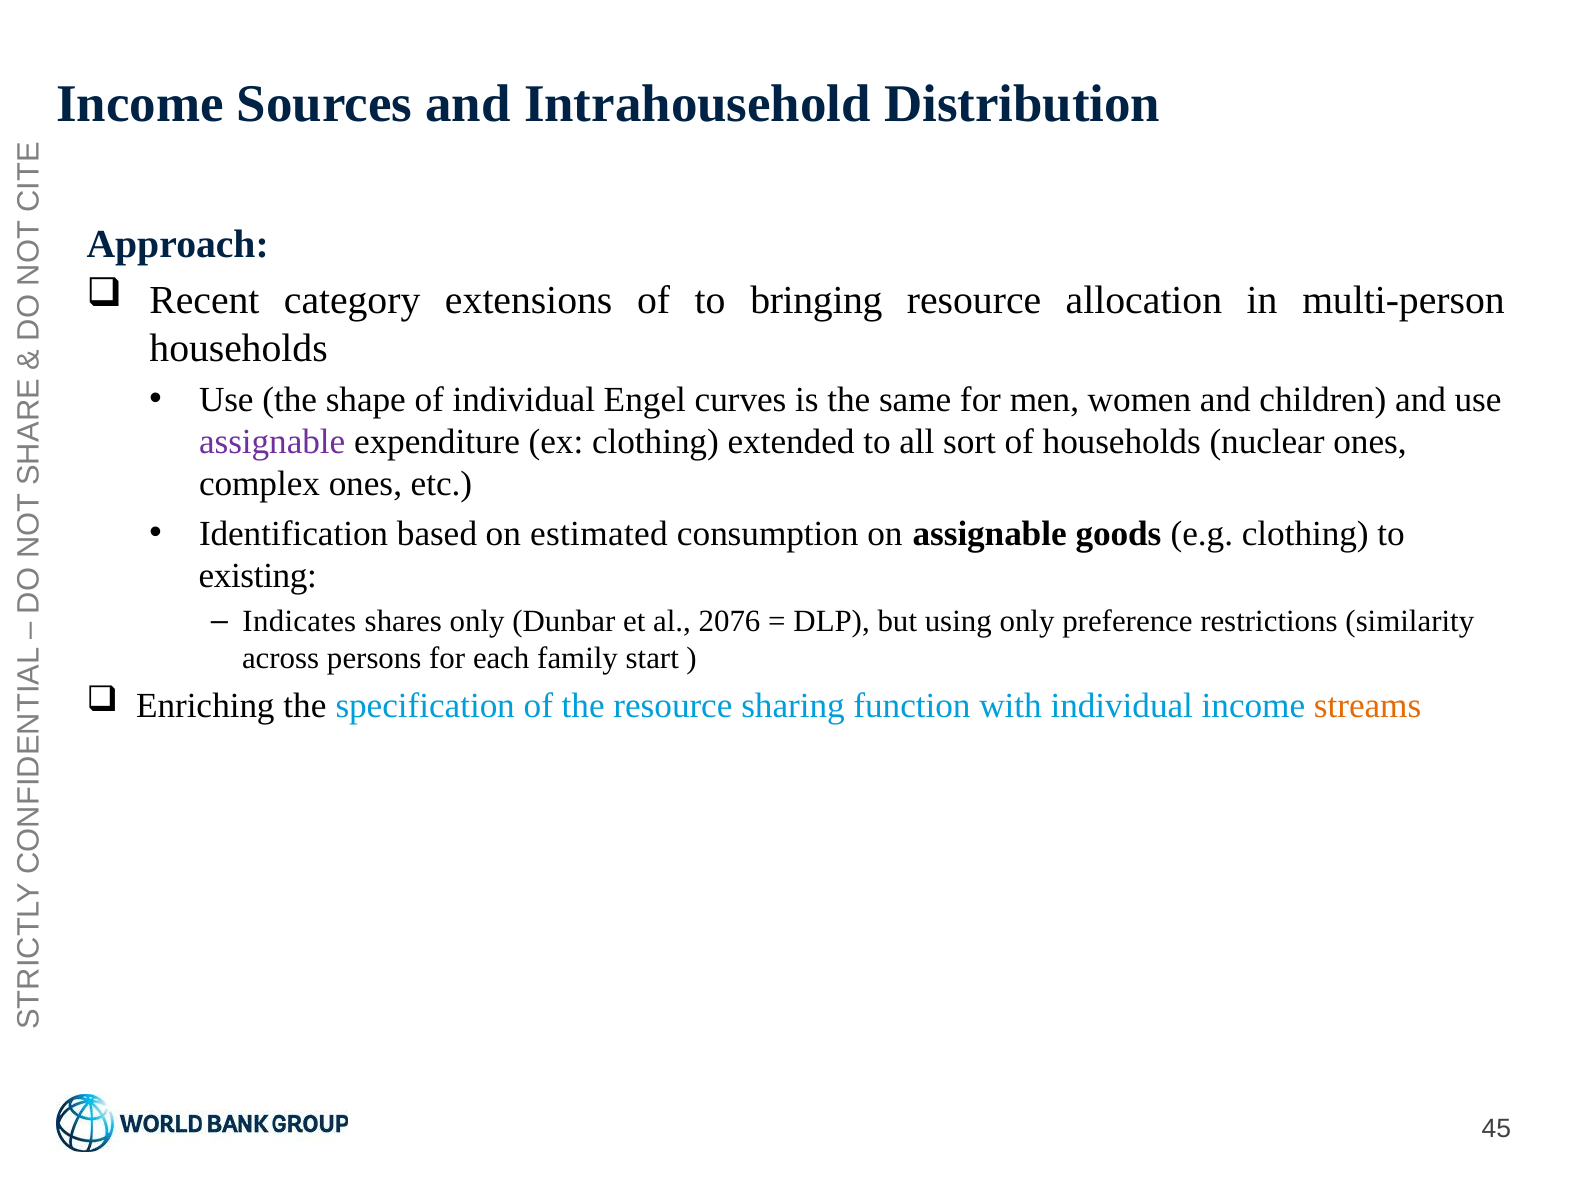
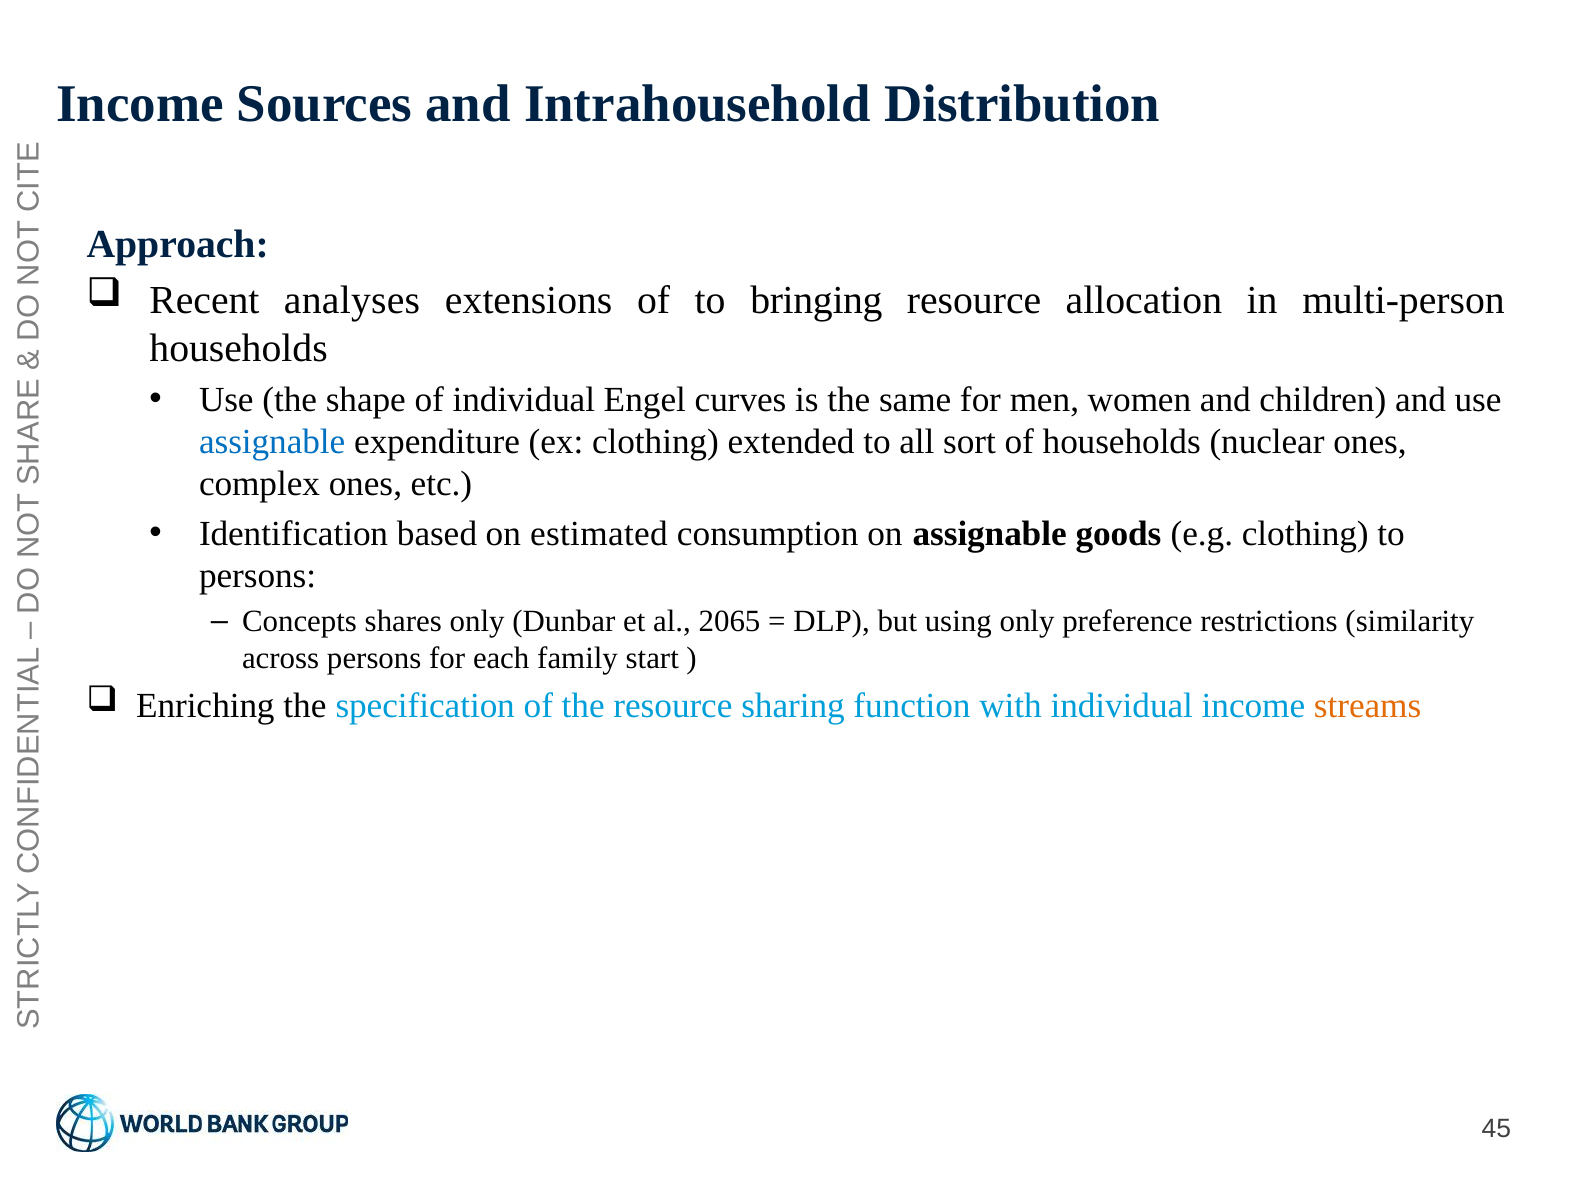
category: category -> analyses
assignable at (272, 442) colour: purple -> blue
existing at (258, 576): existing -> persons
Indicates: Indicates -> Concepts
2076: 2076 -> 2065
